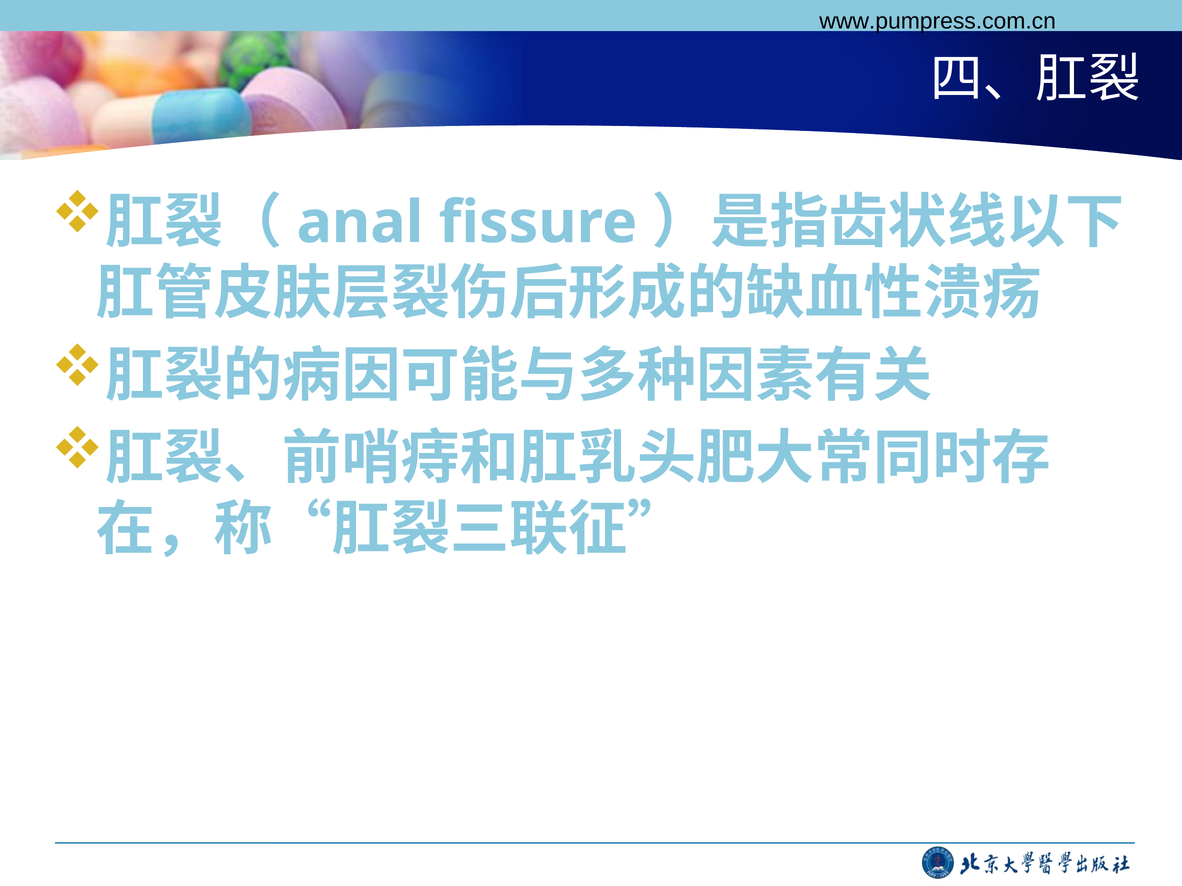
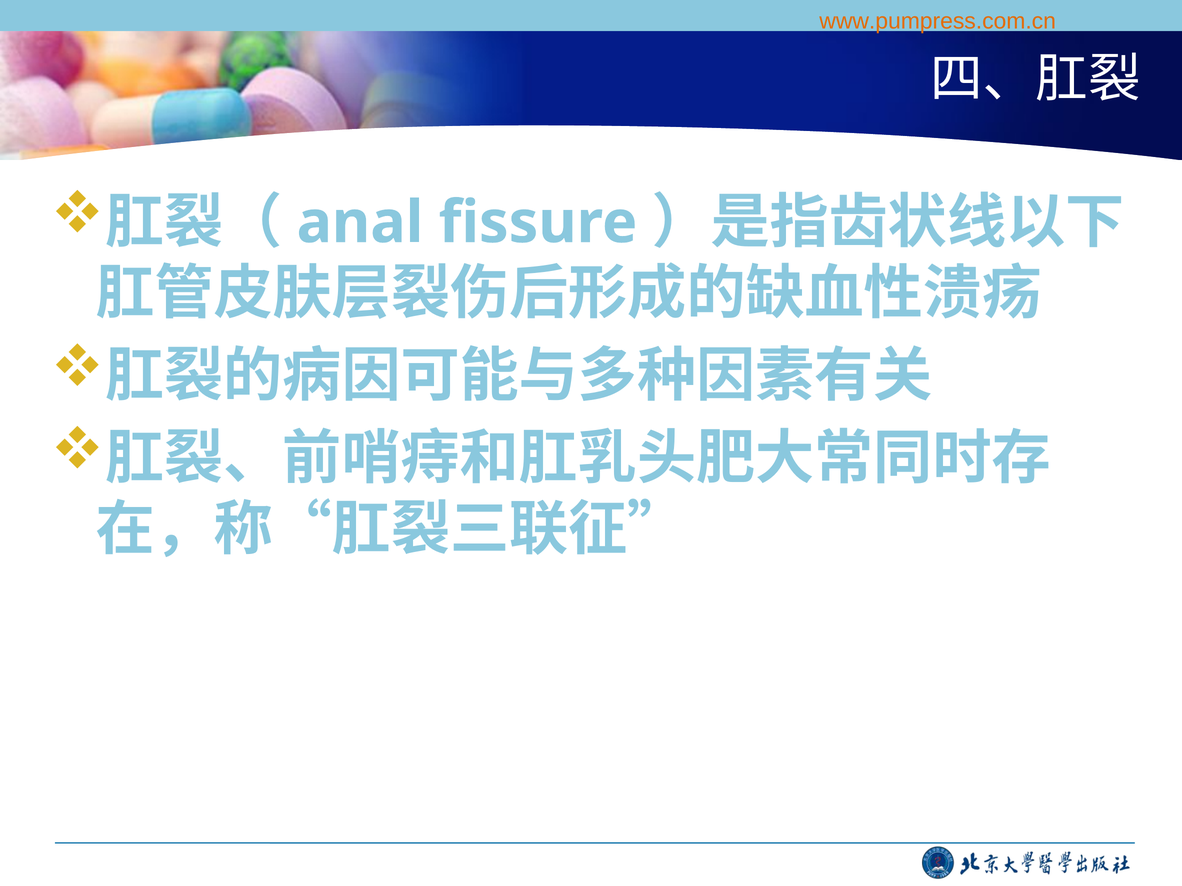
www.pumpress.com.cn colour: black -> orange
